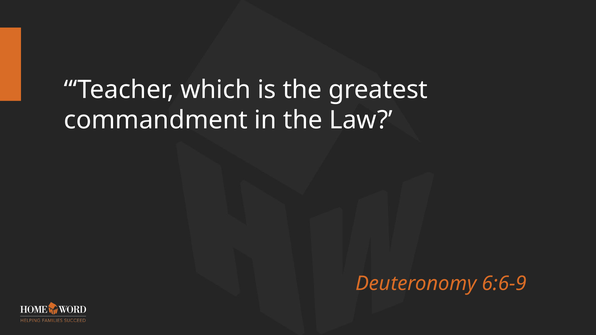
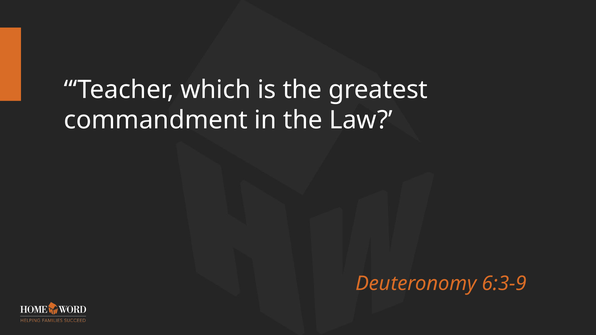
6:6-9: 6:6-9 -> 6:3-9
